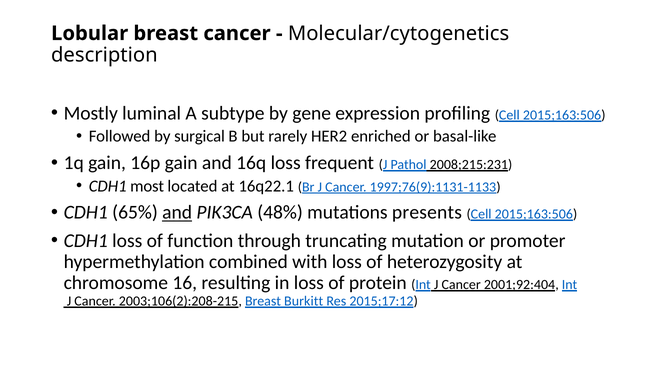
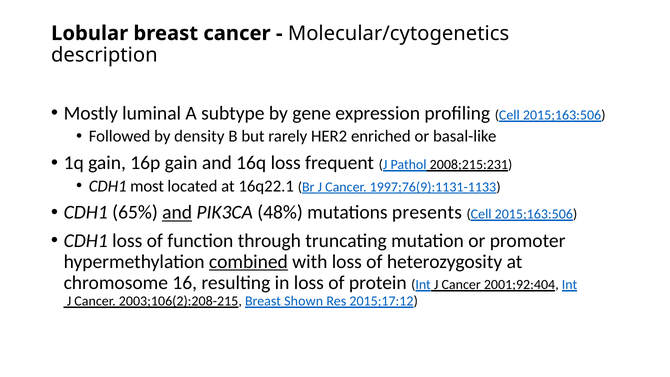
surgical: surgical -> density
combined underline: none -> present
Burkitt: Burkitt -> Shown
